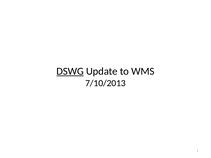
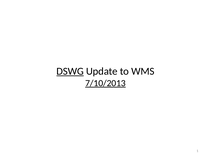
7/10/2013 underline: none -> present
